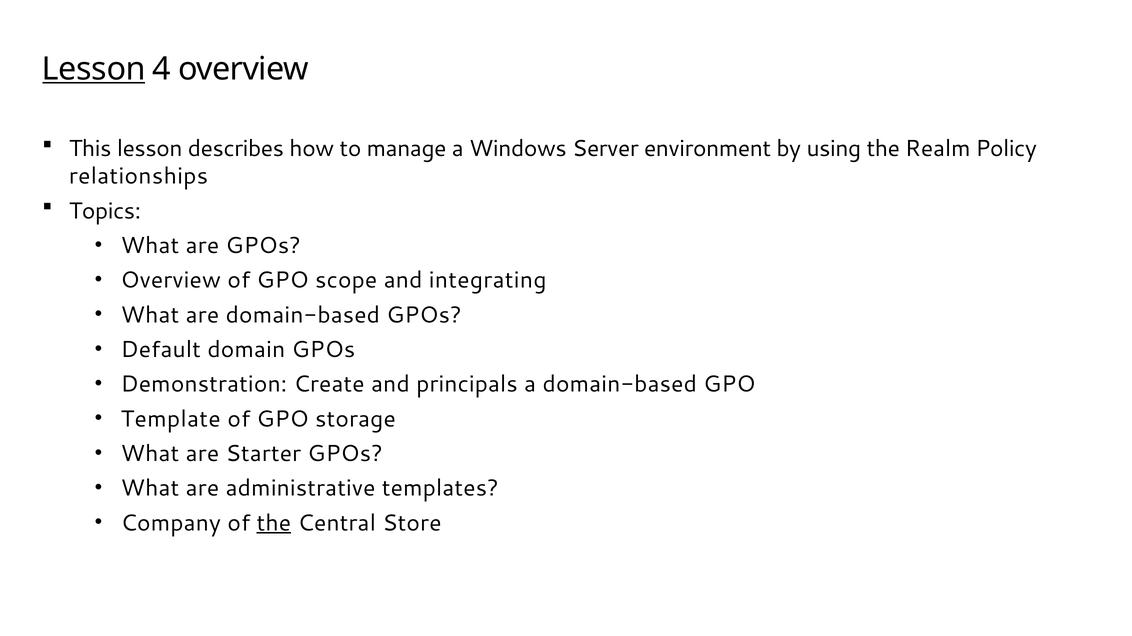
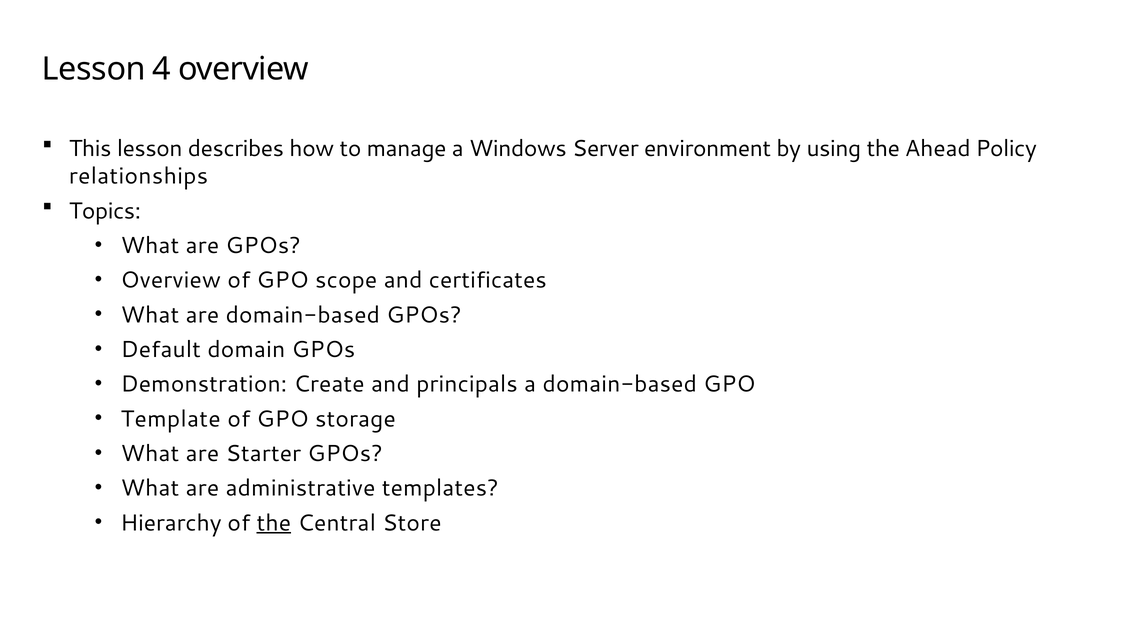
Lesson at (94, 69) underline: present -> none
Realm: Realm -> Ahead
integrating: integrating -> certificates
Company: Company -> Hierarchy
